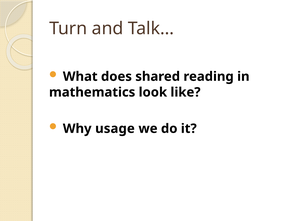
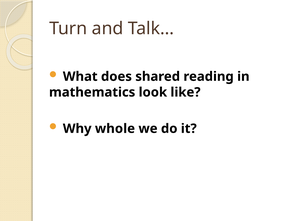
usage: usage -> whole
